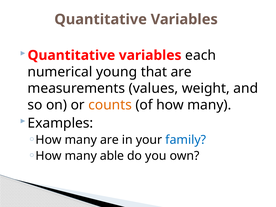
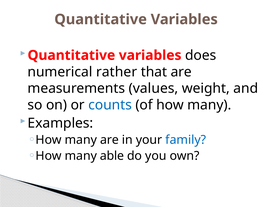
each: each -> does
young: young -> rather
counts colour: orange -> blue
